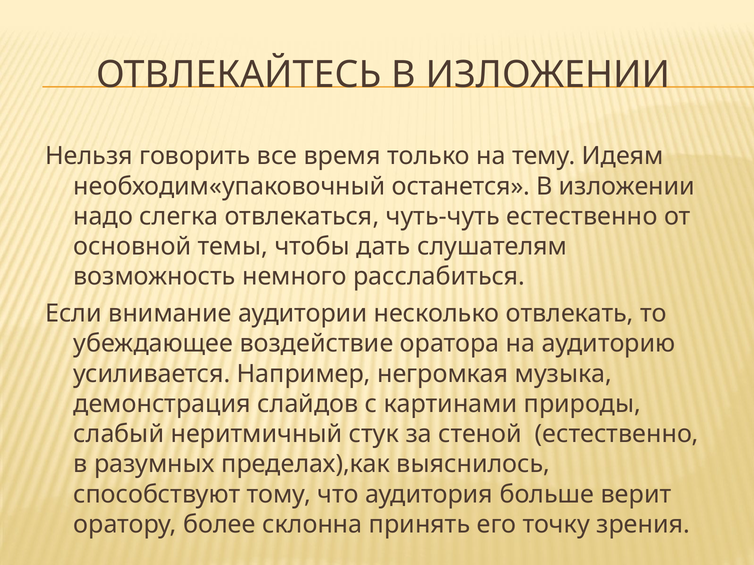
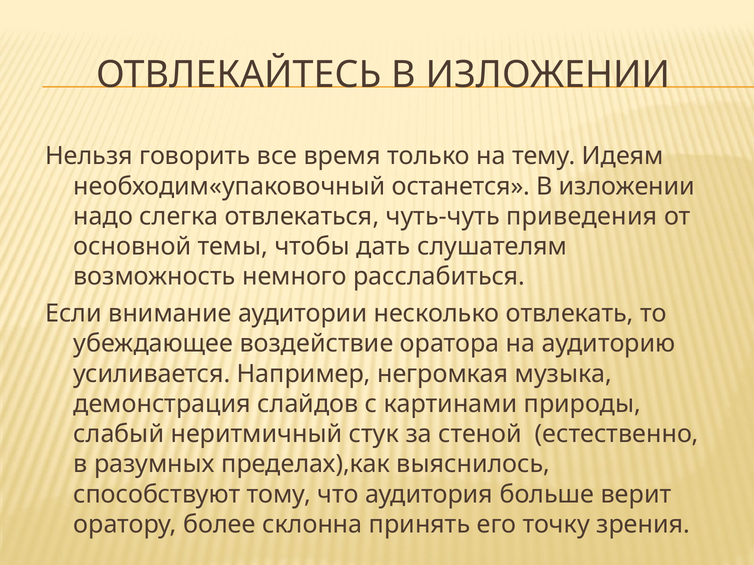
чуть-чуть естественно: естественно -> приведения
